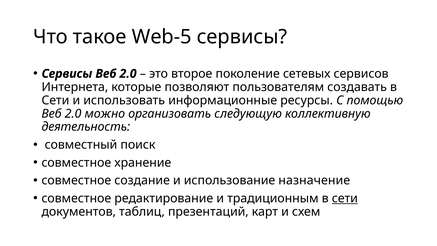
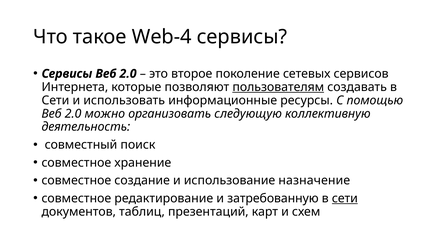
Web-5: Web-5 -> Web-4
пользователям underline: none -> present
традиционным: традиционным -> затребованную
